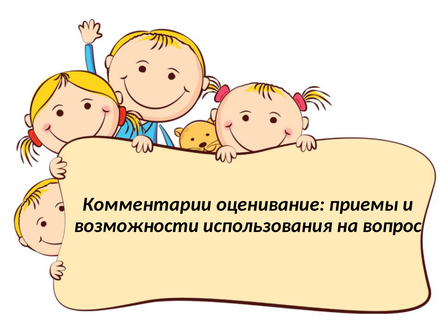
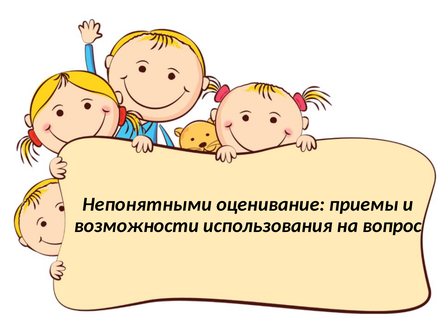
Комментарии: Комментарии -> Непонятными
